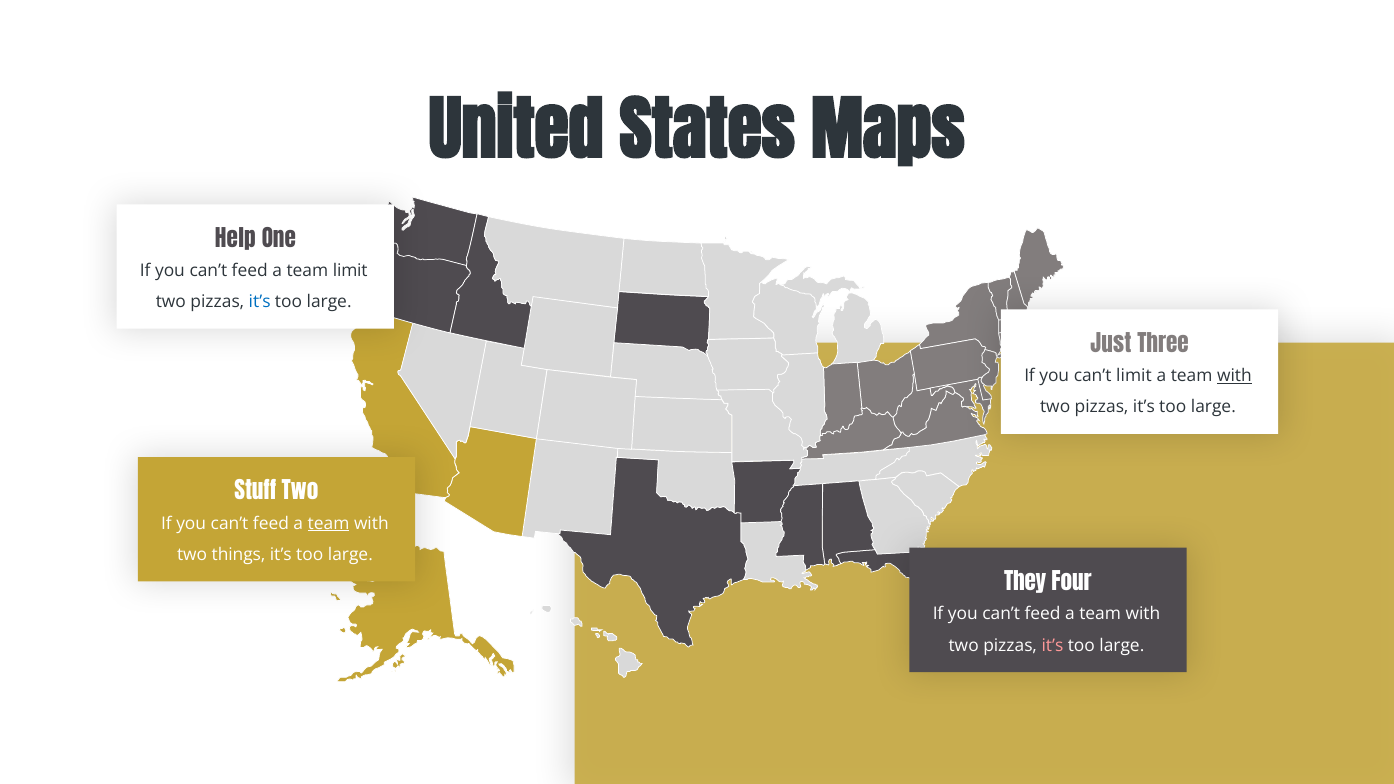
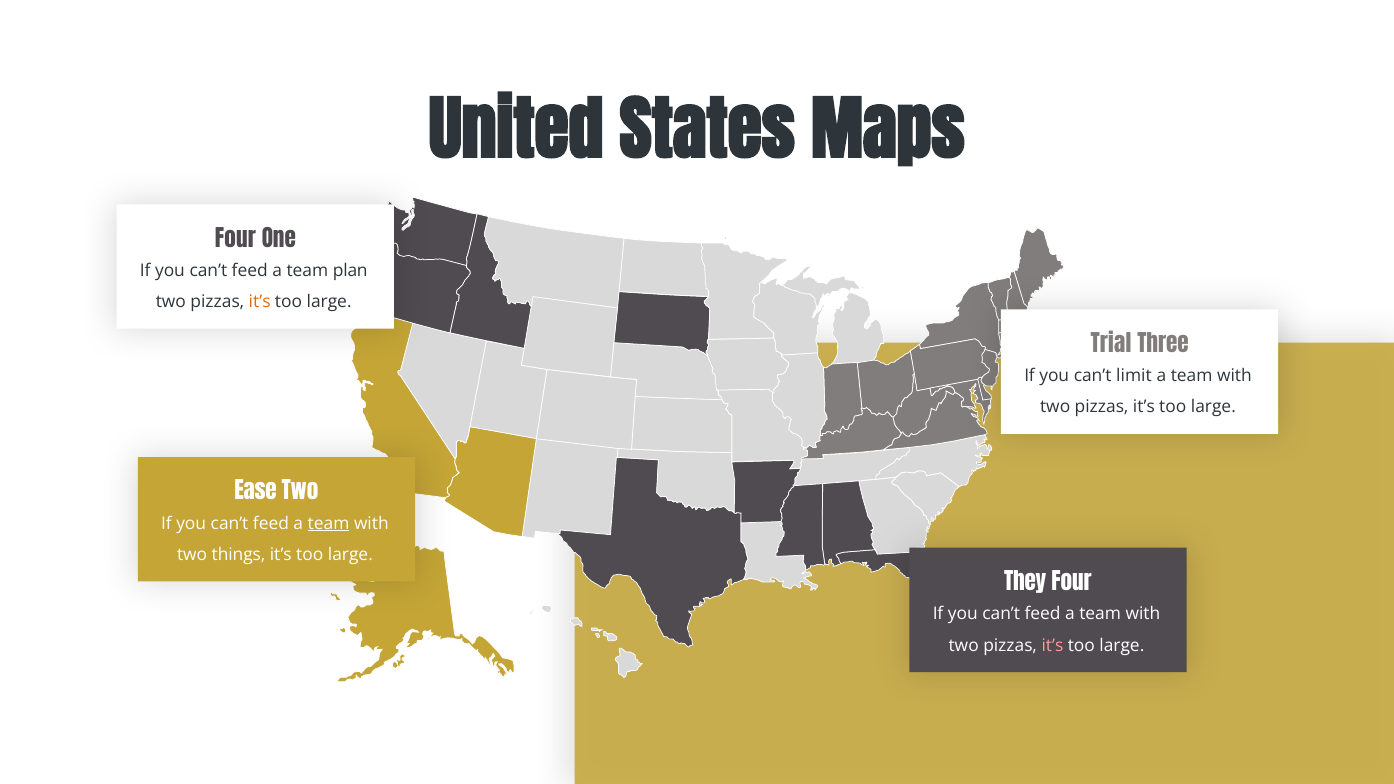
Help at (235, 240): Help -> Four
team limit: limit -> plan
it’s at (260, 302) colour: blue -> orange
Just: Just -> Trial
with at (1234, 376) underline: present -> none
Stuff: Stuff -> Ease
